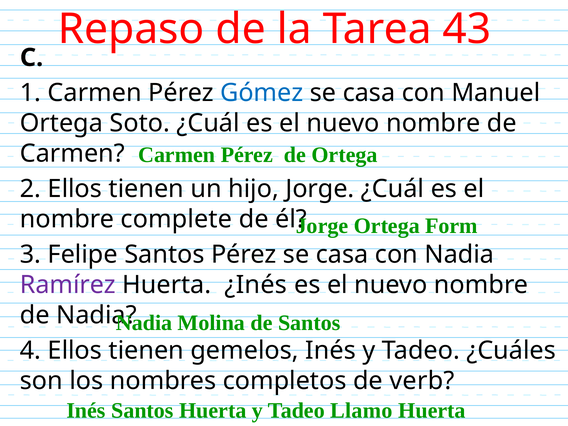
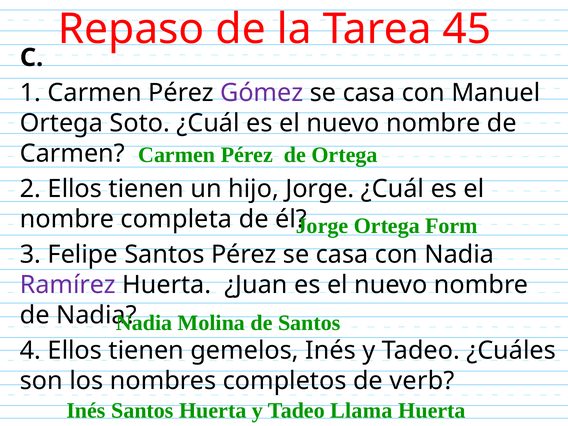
43: 43 -> 45
Gómez colour: blue -> purple
complete: complete -> completa
¿Inés: ¿Inés -> ¿Juan
Llamo: Llamo -> Llama
